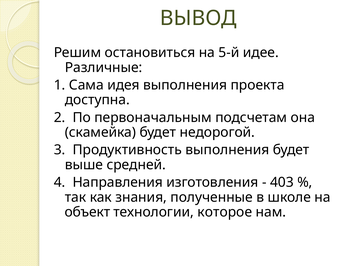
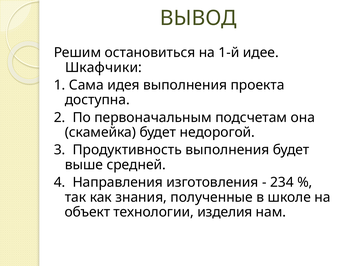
5-й: 5-й -> 1-й
Различные: Различные -> Шкафчики
403: 403 -> 234
которое: которое -> изделия
